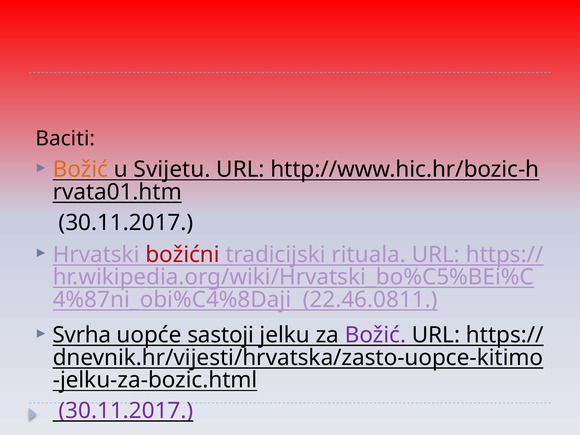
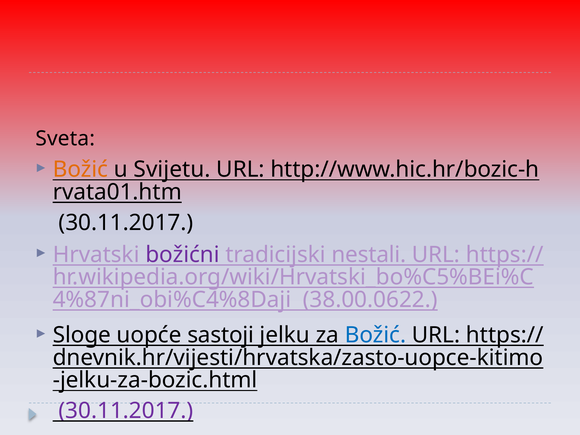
Baciti: Baciti -> Sveta
božićni colour: red -> purple
rituala: rituala -> nestali
22.46.0811: 22.46.0811 -> 38.00.0622
Svrha: Svrha -> Sloge
Božić at (375, 335) colour: purple -> blue
